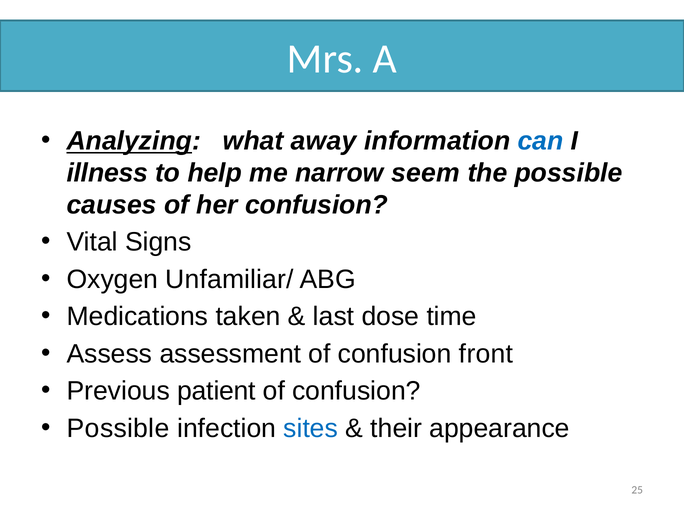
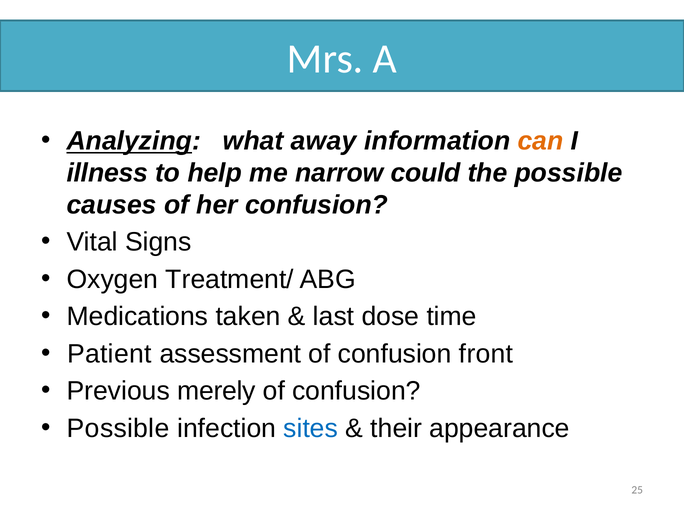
can colour: blue -> orange
seem: seem -> could
Unfamiliar/: Unfamiliar/ -> Treatment/
Assess: Assess -> Patient
patient: patient -> merely
